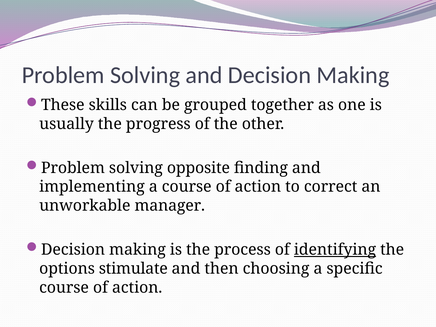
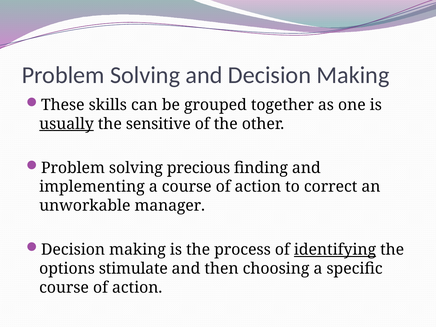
usually underline: none -> present
progress: progress -> sensitive
opposite: opposite -> precious
